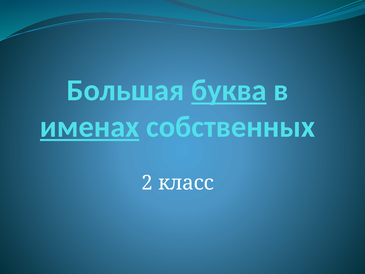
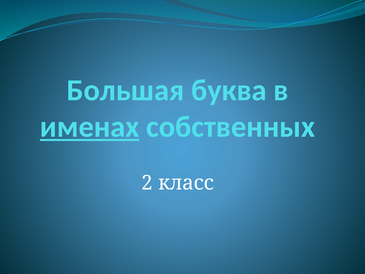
буква underline: present -> none
